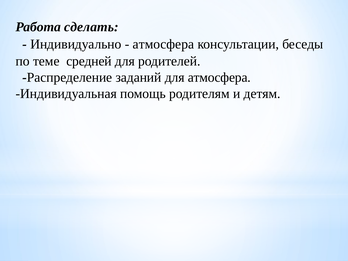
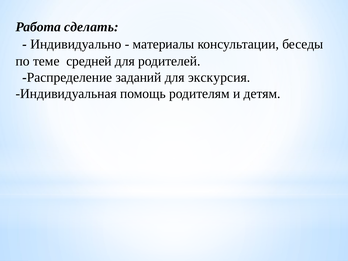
атмосфера at (163, 44): атмосфера -> материалы
для атмосфера: атмосфера -> экскурсия
